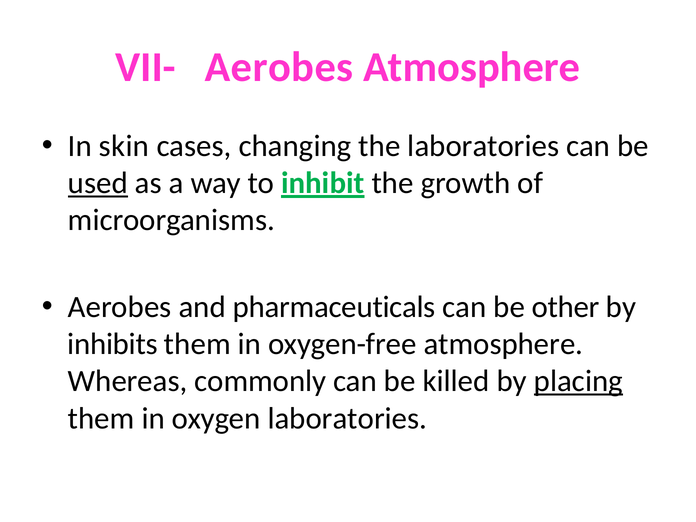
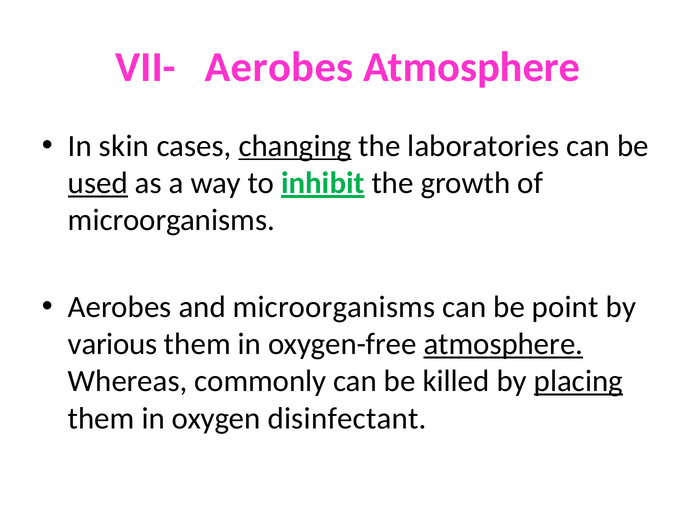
changing underline: none -> present
and pharmaceuticals: pharmaceuticals -> microorganisms
other: other -> point
inhibits: inhibits -> various
atmosphere at (503, 344) underline: none -> present
oxygen laboratories: laboratories -> disinfectant
